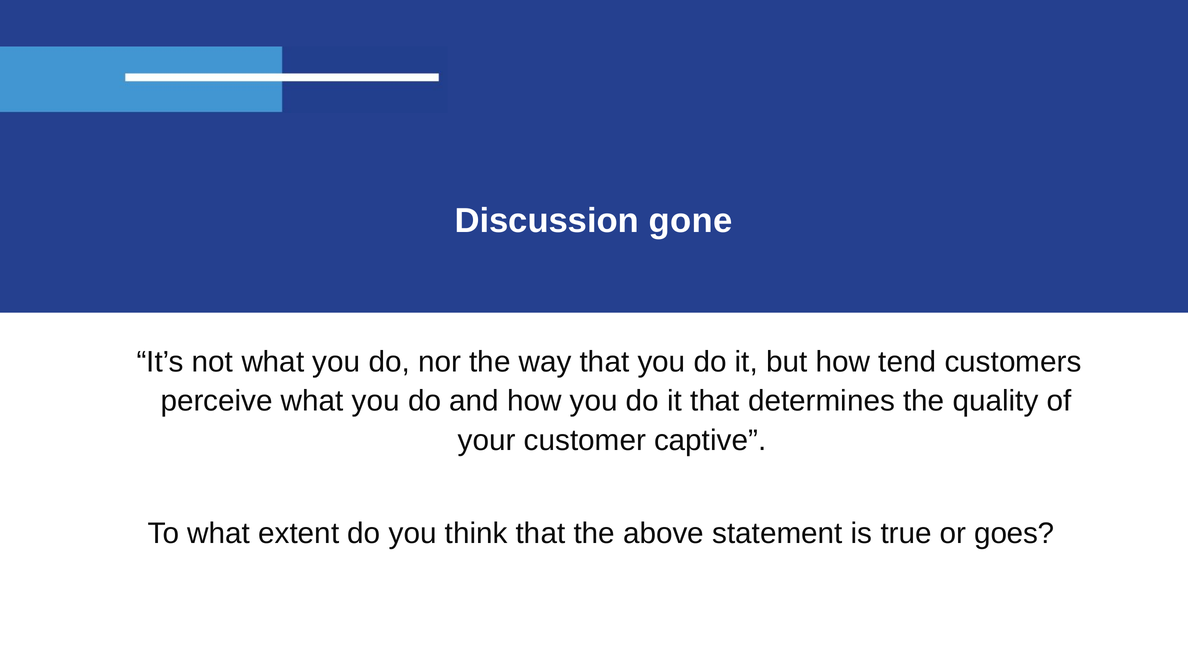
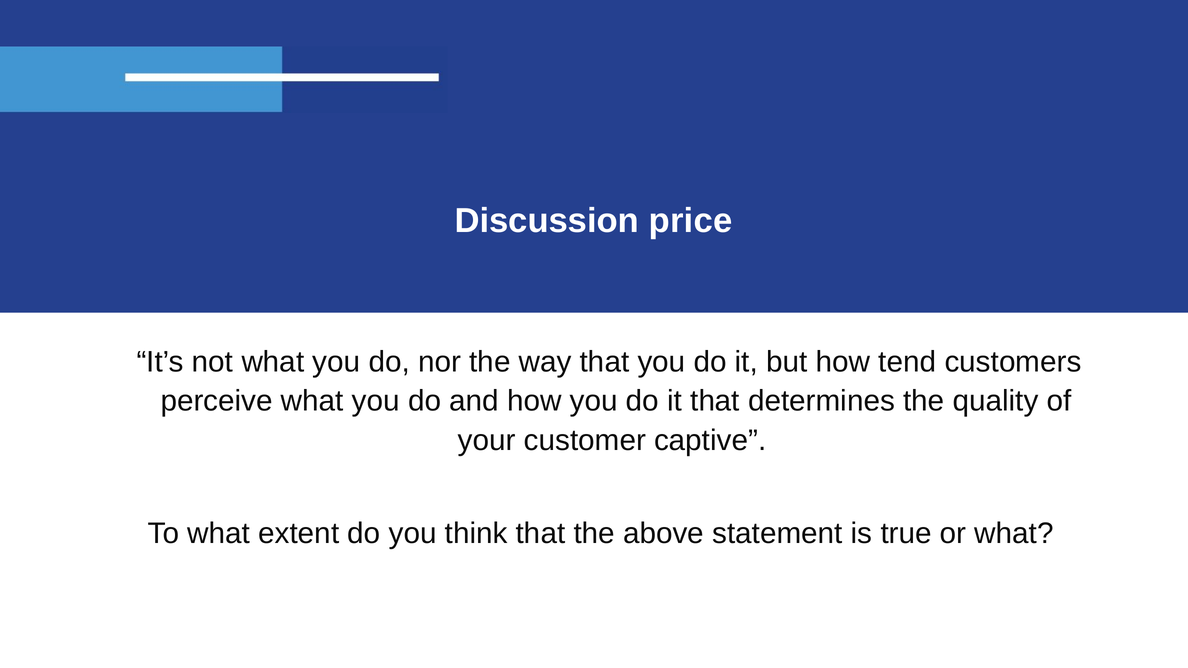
gone: gone -> price
or goes: goes -> what
